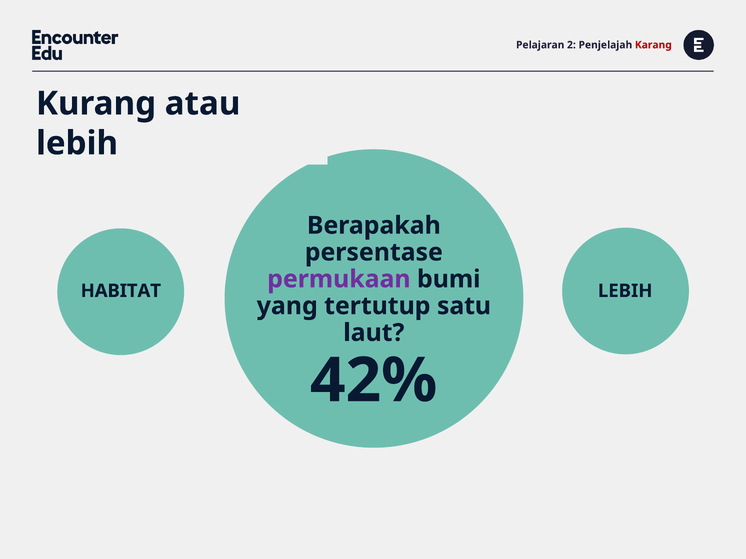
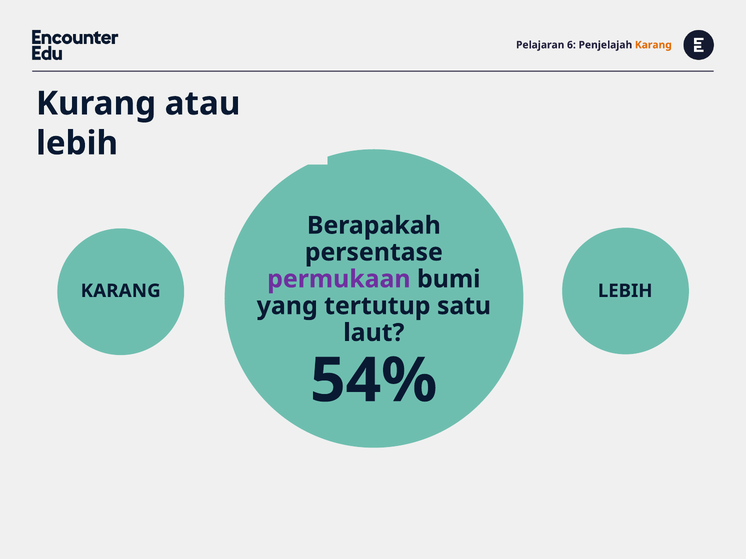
2: 2 -> 6
Karang at (653, 45) colour: red -> orange
HABITAT at (121, 291): HABITAT -> KARANG
42%: 42% -> 54%
